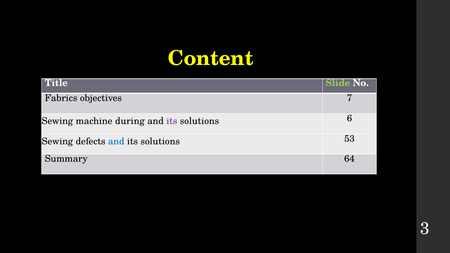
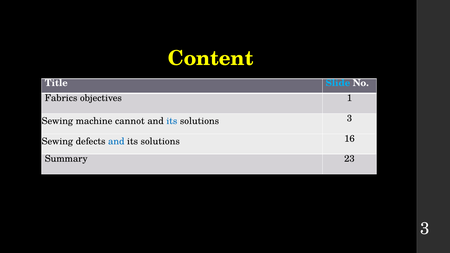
Slide colour: light green -> light blue
7: 7 -> 1
during: during -> cannot
its at (172, 121) colour: purple -> blue
solutions 6: 6 -> 3
53: 53 -> 16
64: 64 -> 23
